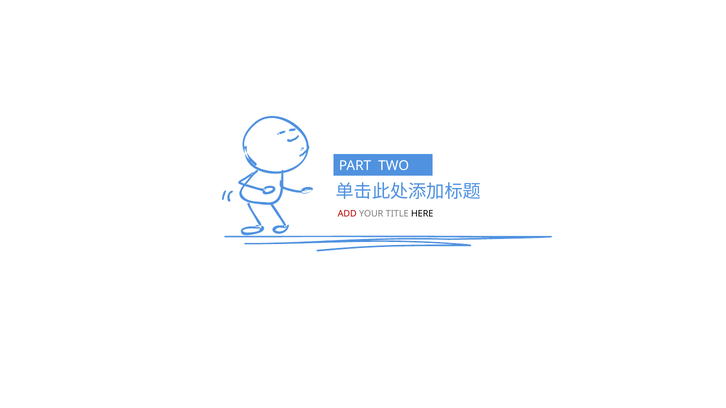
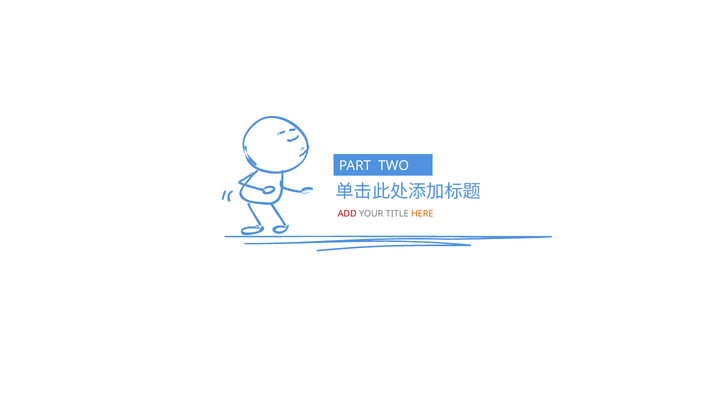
HERE colour: black -> orange
